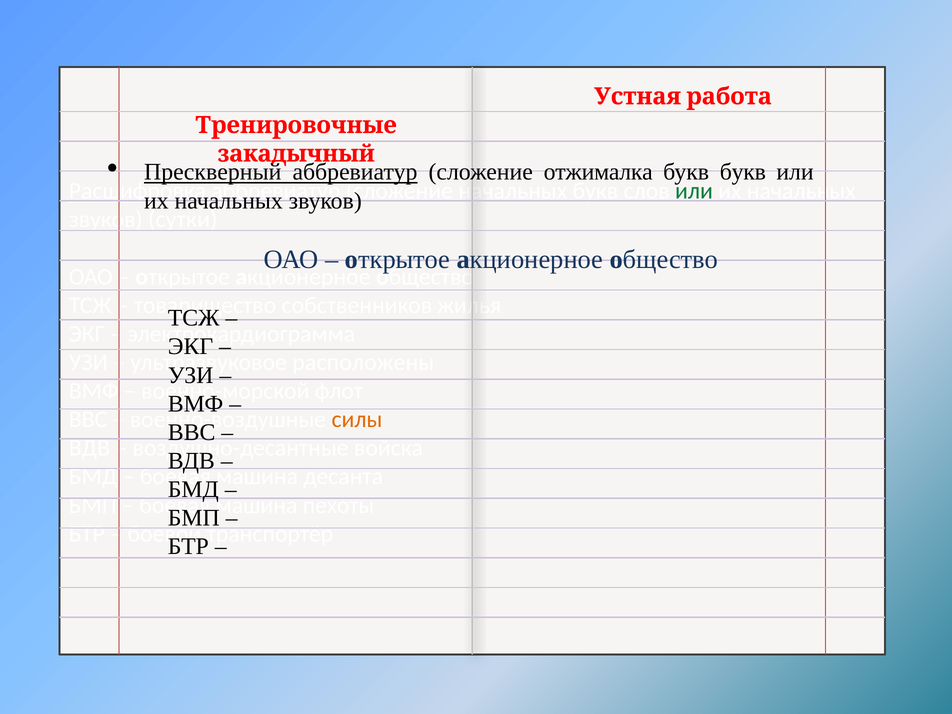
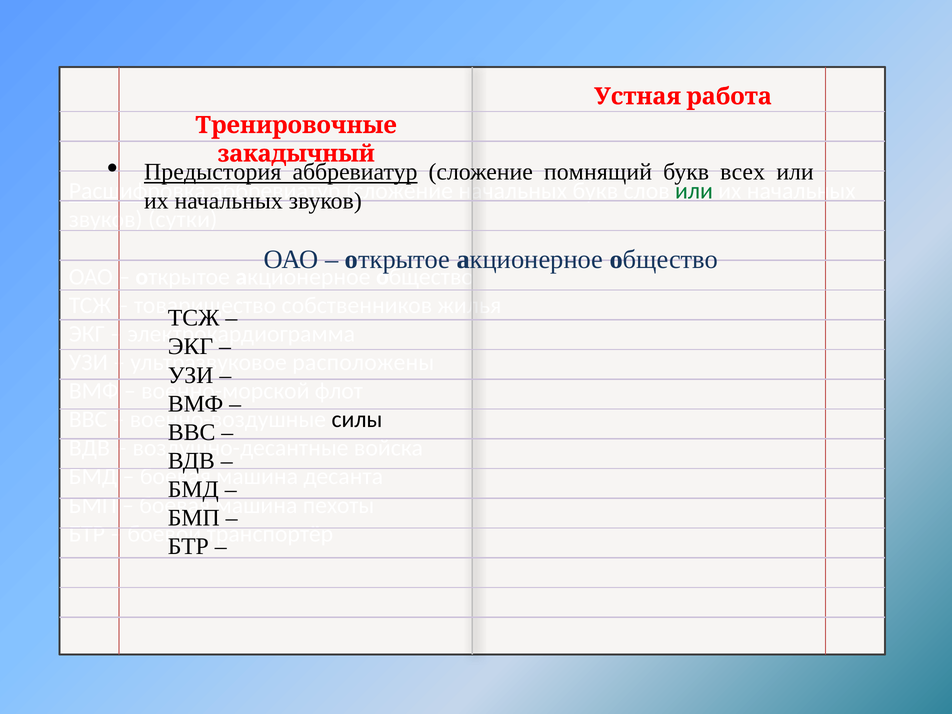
Прескверный: Прескверный -> Предыстория
отжималка: отжималка -> помнящий
букв букв: букв -> всех
силы colour: orange -> black
